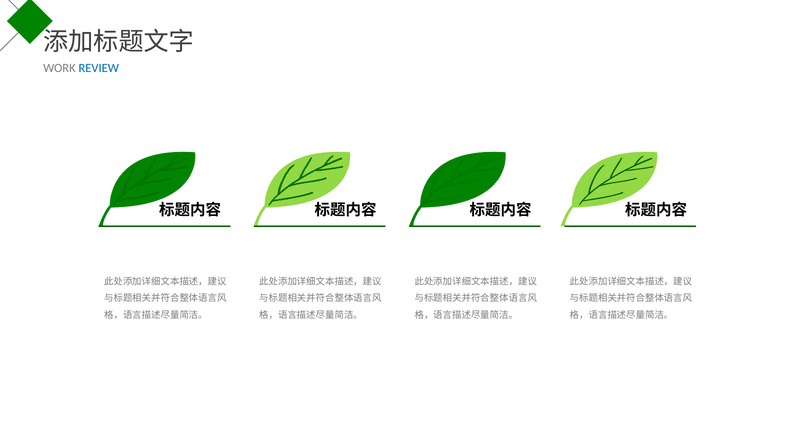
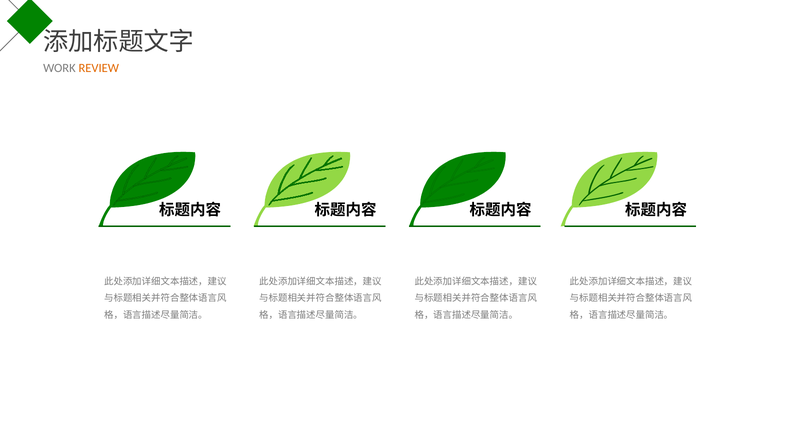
REVIEW colour: blue -> orange
